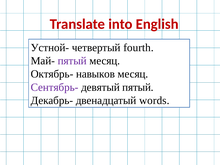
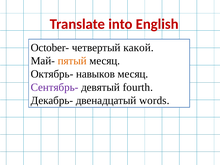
Устной-: Устной- -> October-
fourth: fourth -> какой
пятый at (72, 61) colour: purple -> orange
девятый пятый: пятый -> fourth
